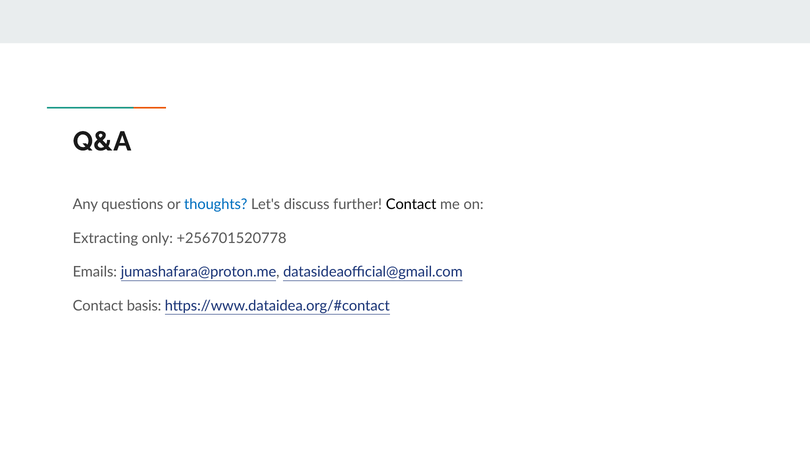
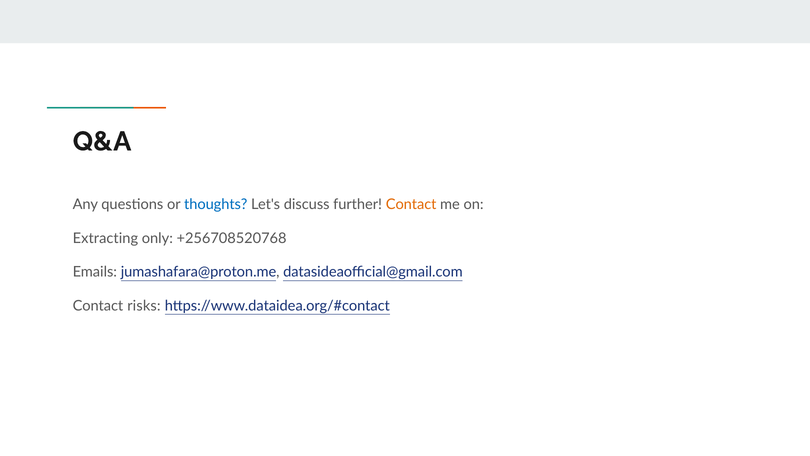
Contact at (411, 204) colour: black -> orange
+256701520778: +256701520778 -> +256708520768
basis: basis -> risks
